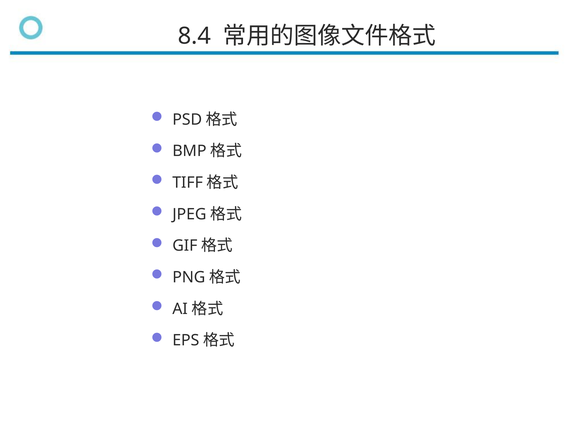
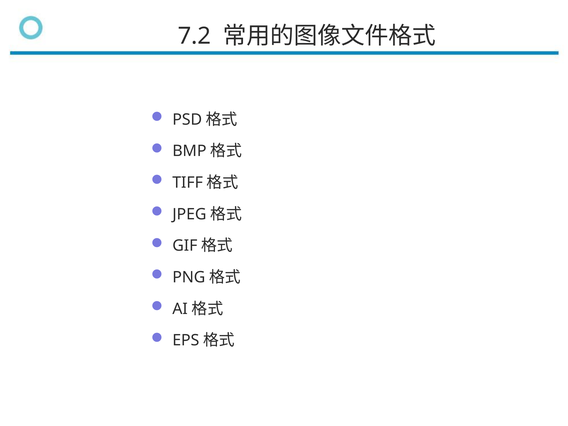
8.4: 8.4 -> 7.2
